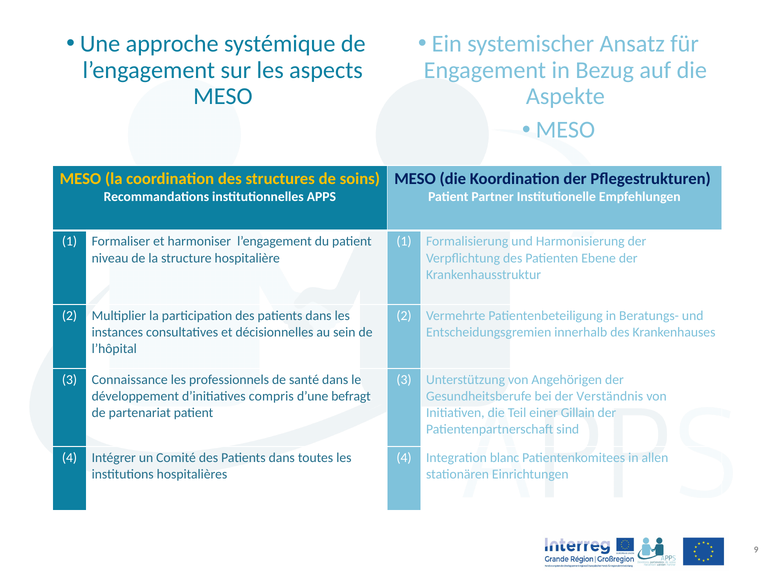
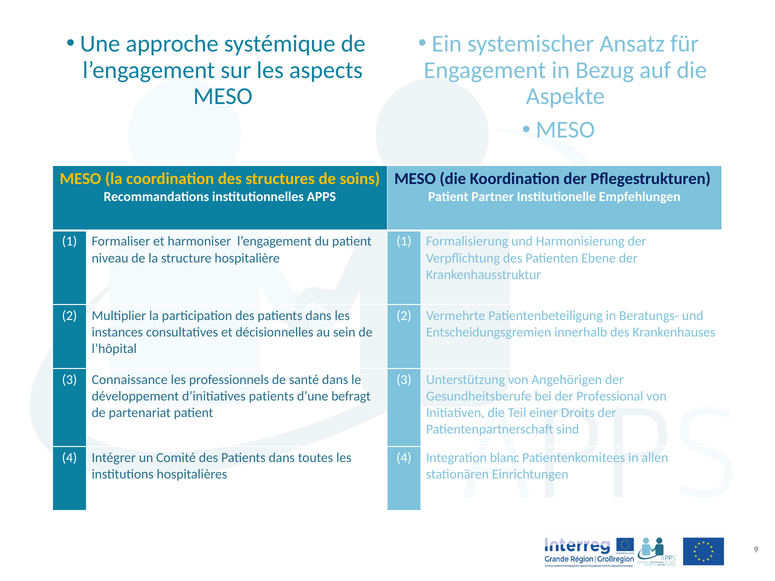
d’initiatives compris: compris -> patients
Verständnis: Verständnis -> Professional
Gillain: Gillain -> Droits
